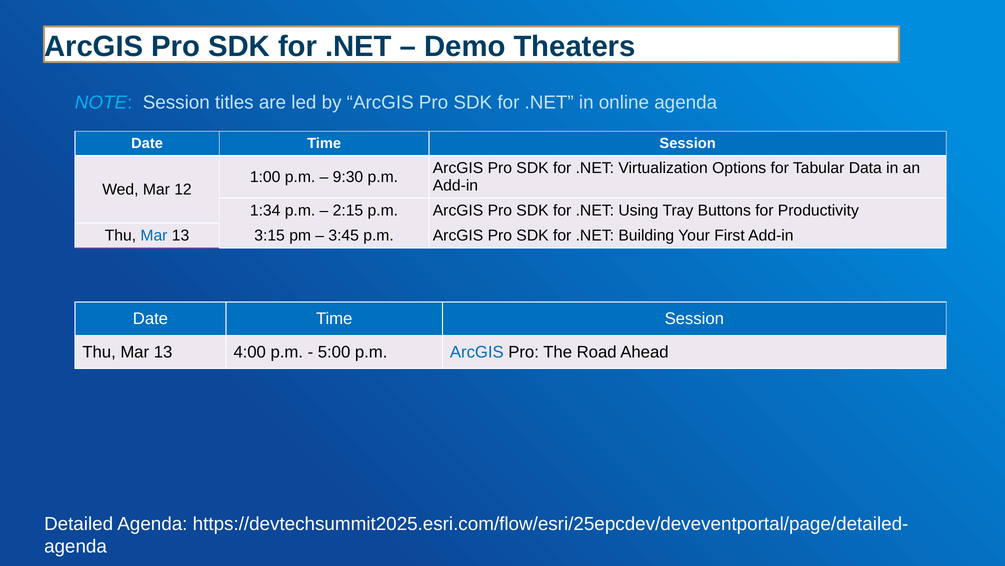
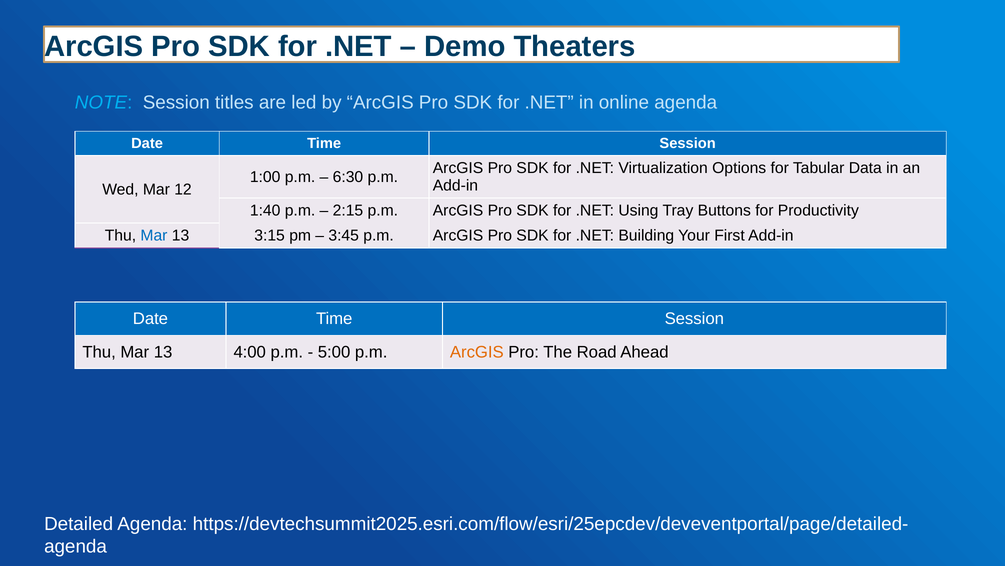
9:30: 9:30 -> 6:30
1:34: 1:34 -> 1:40
ArcGIS at (477, 352) colour: blue -> orange
